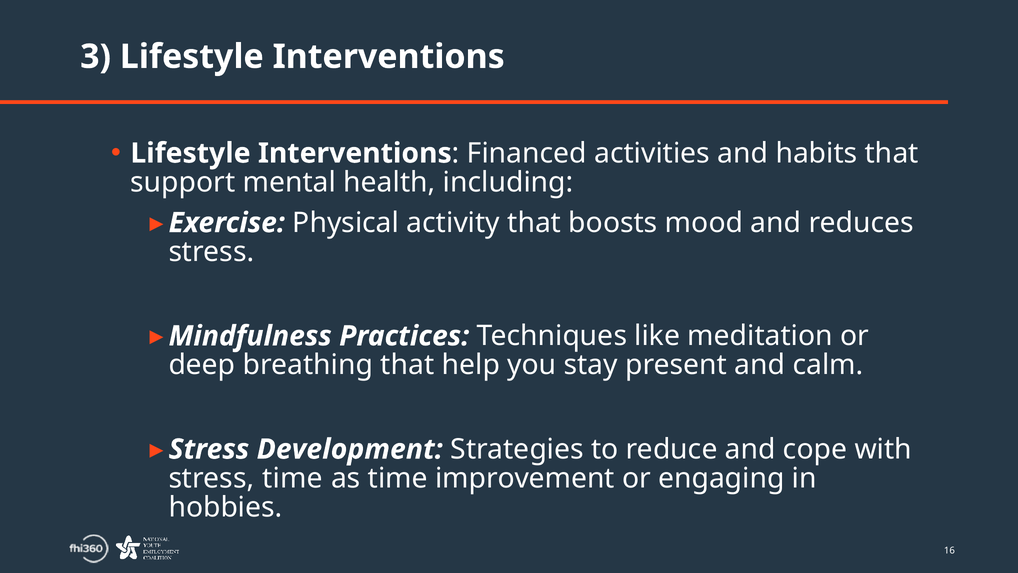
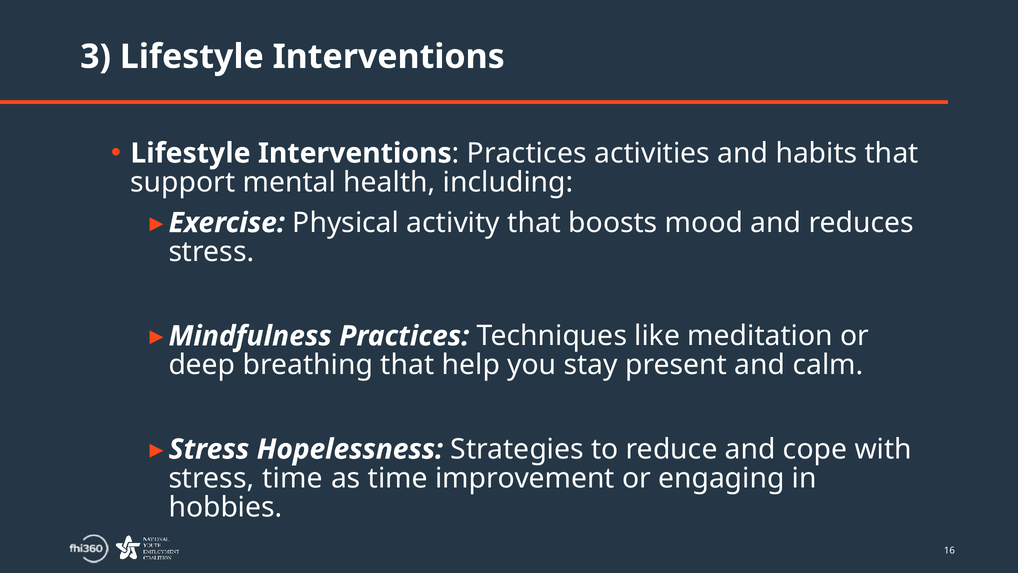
Financed at (527, 153): Financed -> Practices
Development: Development -> Hopelessness
